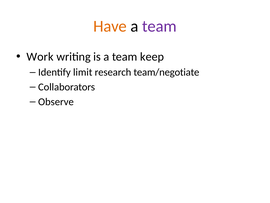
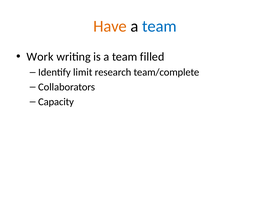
team at (159, 26) colour: purple -> blue
keep: keep -> filled
team/negotiate: team/negotiate -> team/complete
Observe: Observe -> Capacity
